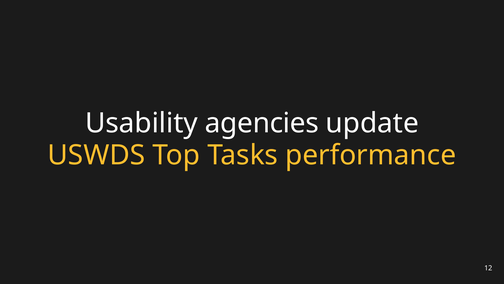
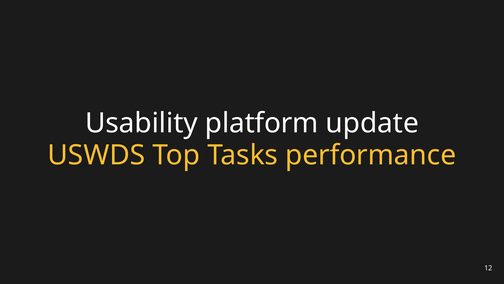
agencies: agencies -> platform
